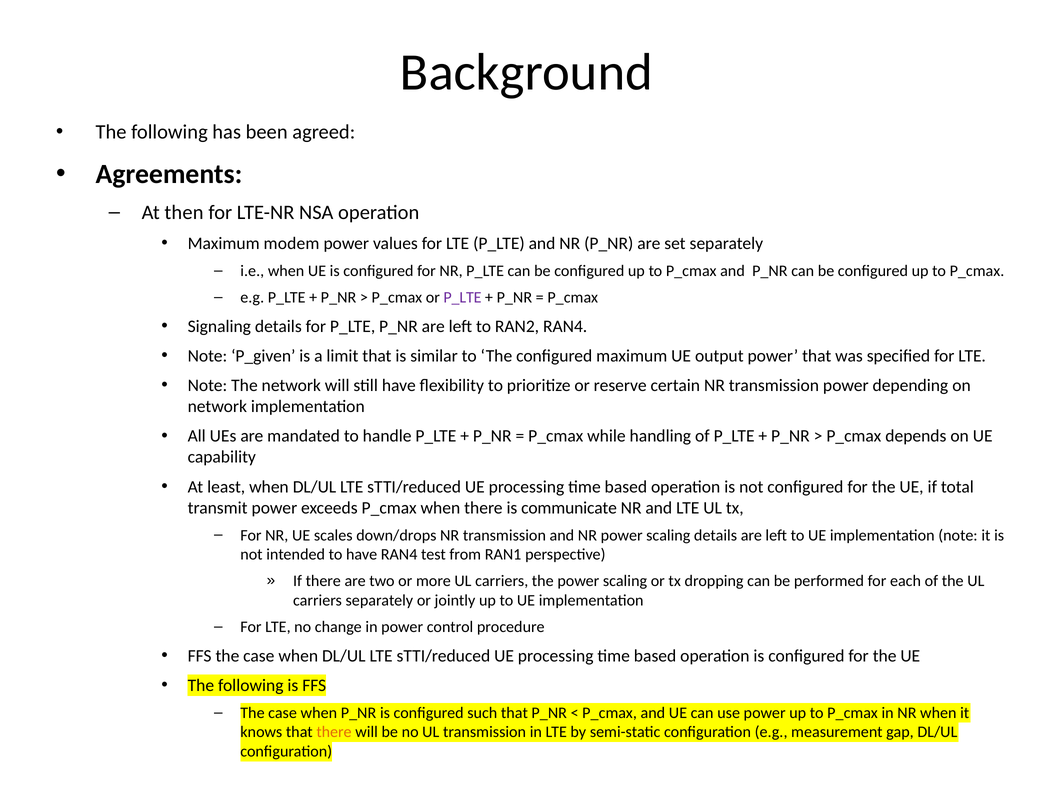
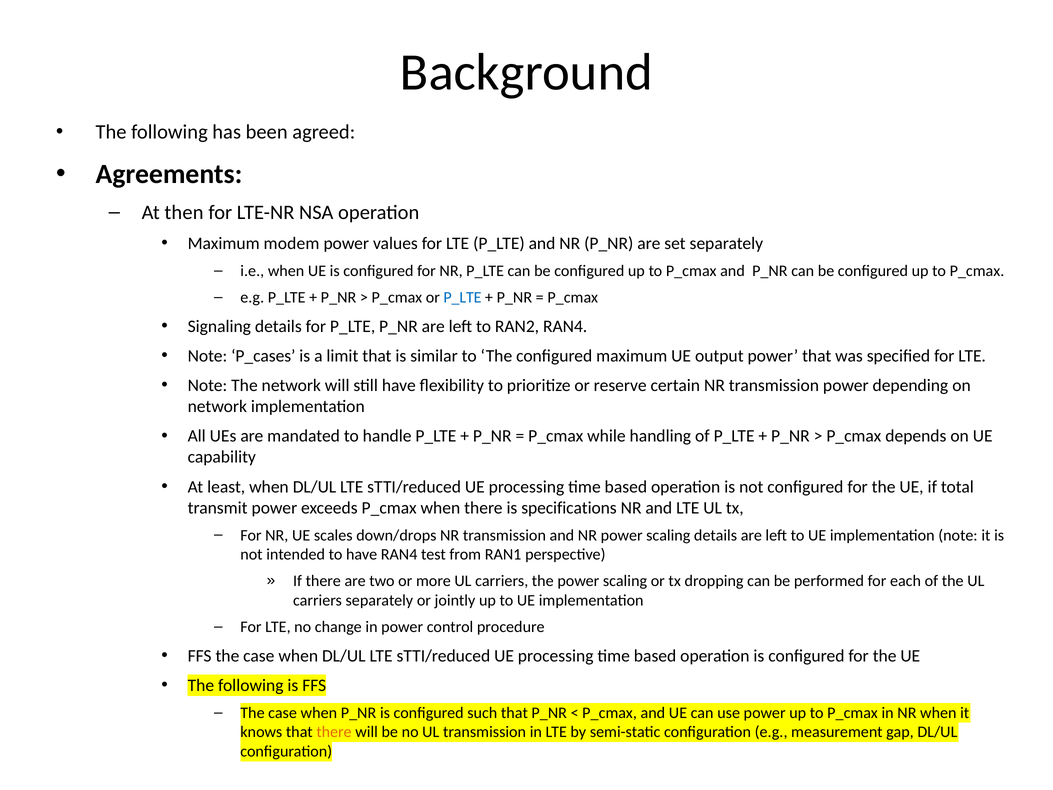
P_LTE at (462, 297) colour: purple -> blue
P_given: P_given -> P_cases
communicate: communicate -> specifications
